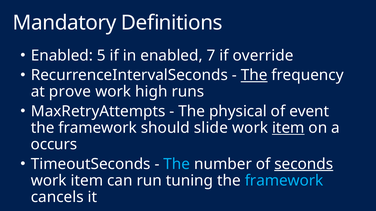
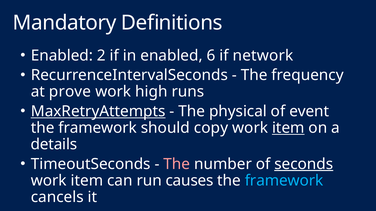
5: 5 -> 2
7: 7 -> 6
override: override -> network
The at (254, 75) underline: present -> none
MaxRetryAttempts underline: none -> present
slide: slide -> copy
occurs: occurs -> details
The at (177, 164) colour: light blue -> pink
tuning: tuning -> causes
